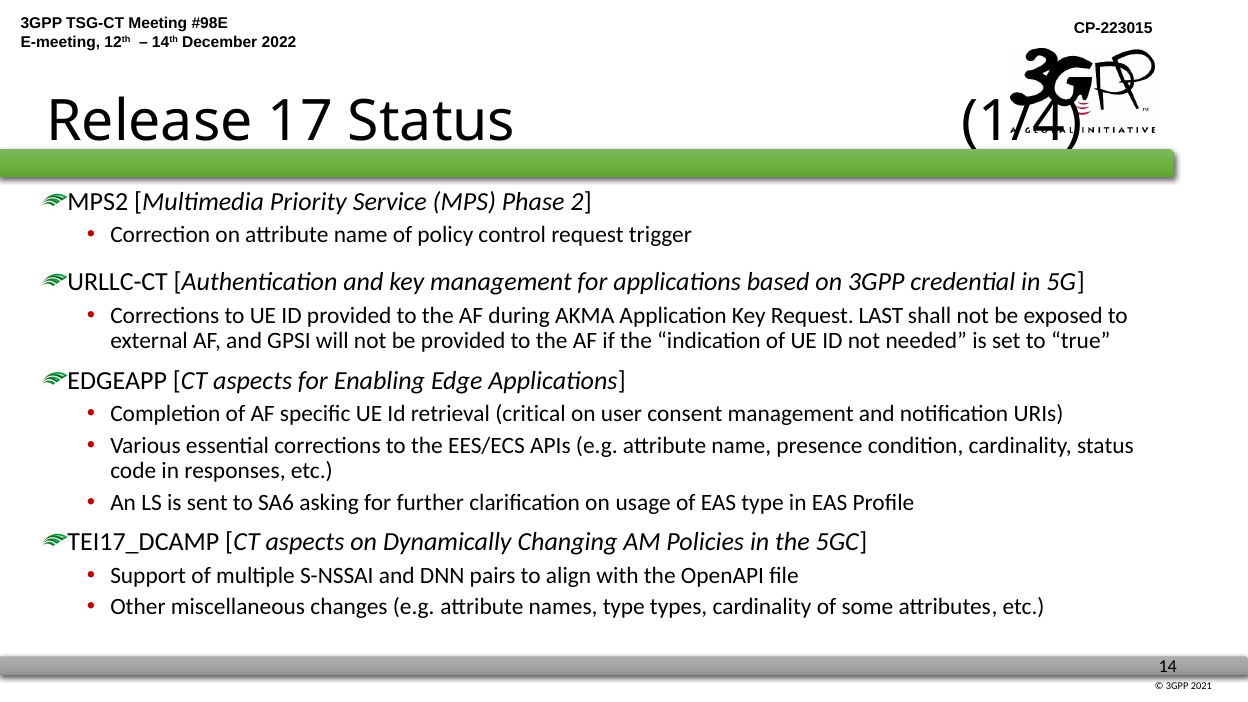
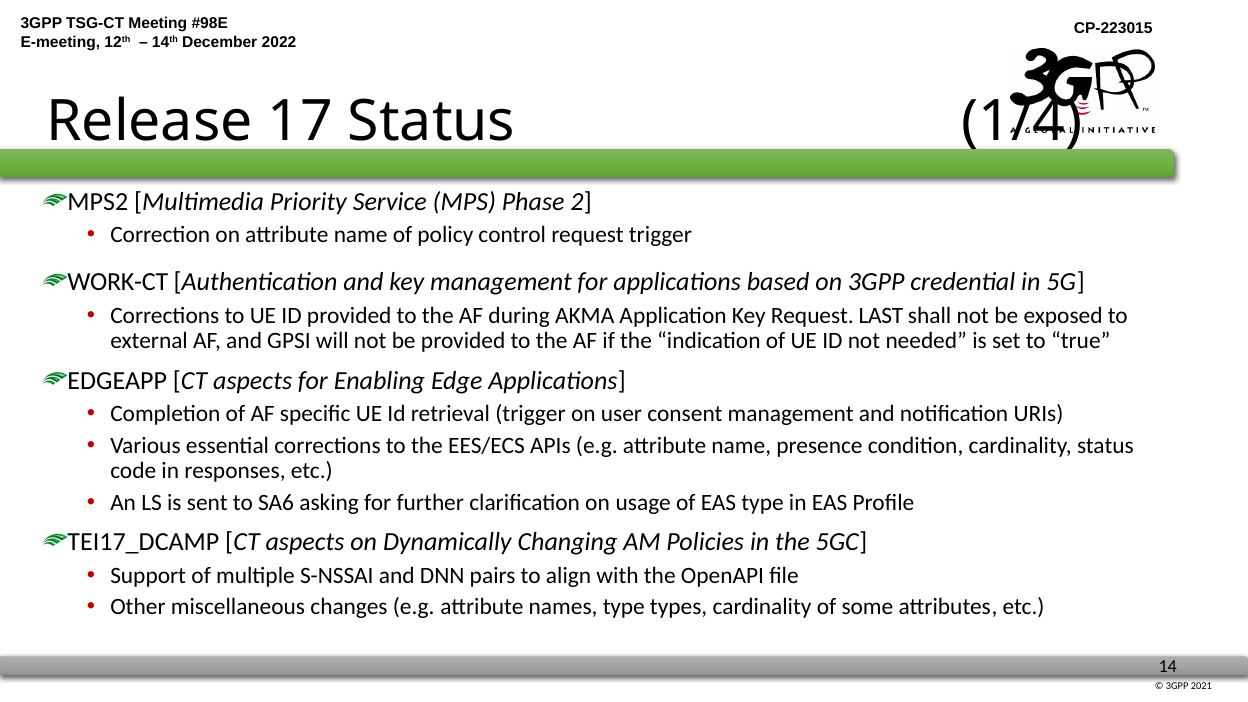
URLLC-CT: URLLC-CT -> WORK-CT
retrieval critical: critical -> trigger
